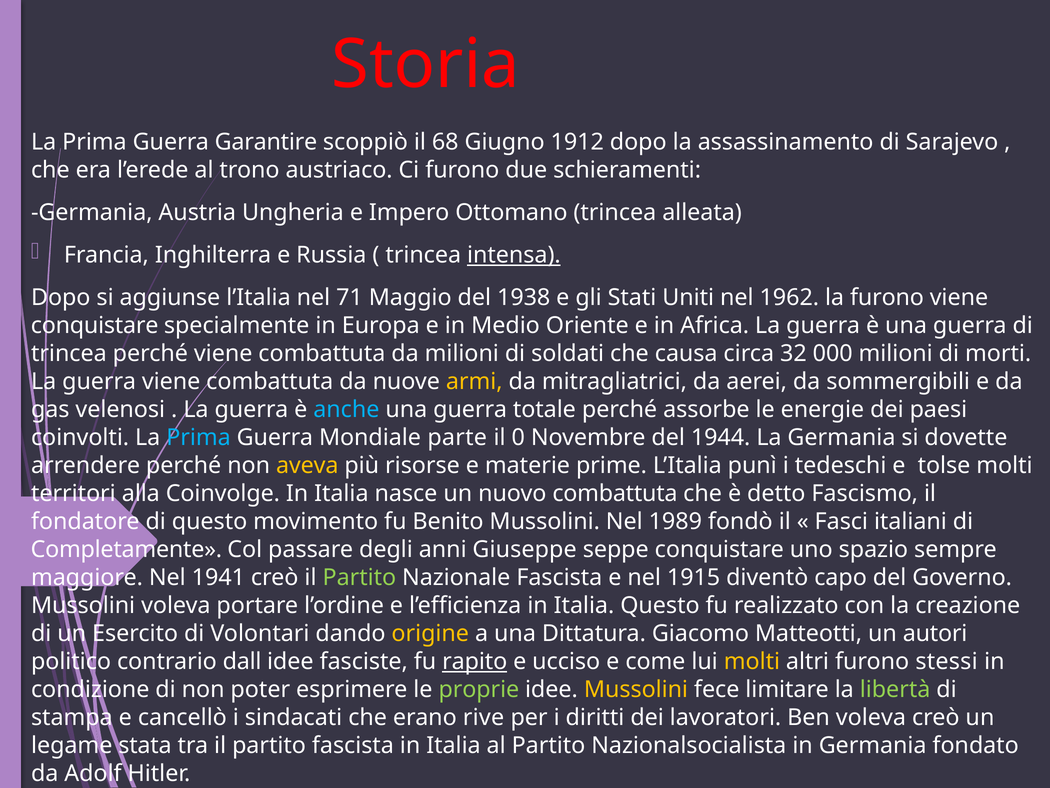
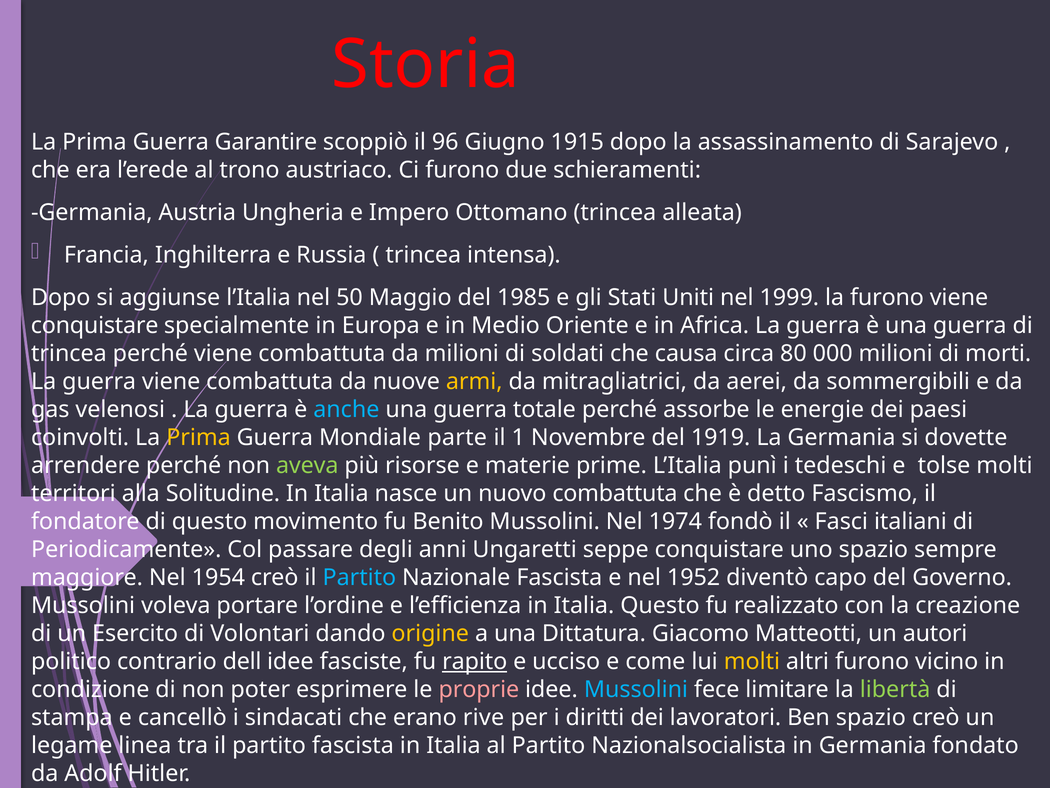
68: 68 -> 96
1912: 1912 -> 1915
intensa underline: present -> none
71: 71 -> 50
1938: 1938 -> 1985
1962: 1962 -> 1999
32: 32 -> 80
Prima at (199, 437) colour: light blue -> yellow
0: 0 -> 1
1944: 1944 -> 1919
aveva colour: yellow -> light green
Coinvolge: Coinvolge -> Solitudine
1989: 1989 -> 1974
Completamente: Completamente -> Periodicamente
Giuseppe: Giuseppe -> Ungaretti
1941: 1941 -> 1954
Partito at (359, 577) colour: light green -> light blue
1915: 1915 -> 1952
dall: dall -> dell
stessi: stessi -> vicino
proprie colour: light green -> pink
Mussolini at (636, 689) colour: yellow -> light blue
Ben voleva: voleva -> spazio
stata: stata -> linea
